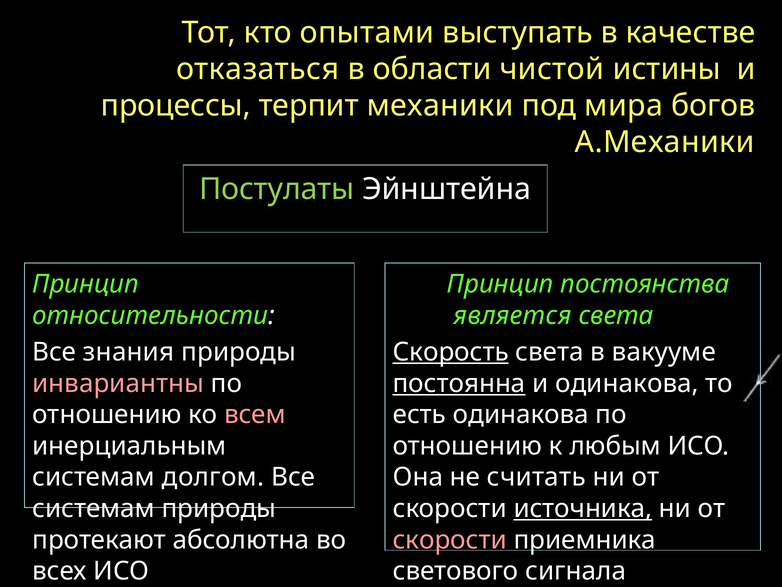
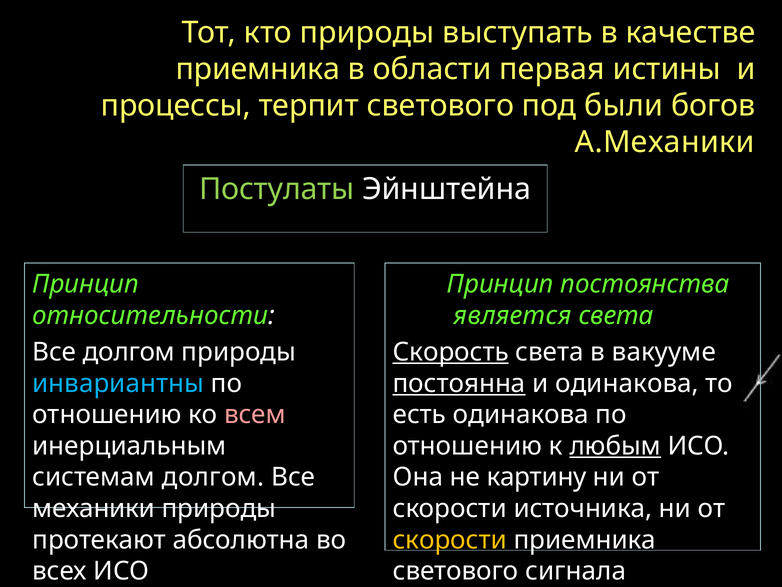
кто опытами: опытами -> природы
отказаться at (258, 69): отказаться -> приемника
чистой: чистой -> первая
терпит механики: механики -> светового
мира: мира -> были
Все знания: знания -> долгом
инвариантны colour: pink -> light blue
любым underline: none -> present
считать: считать -> картину
системам at (94, 508): системам -> механики
источника underline: present -> none
скорости at (450, 540) colour: pink -> yellow
